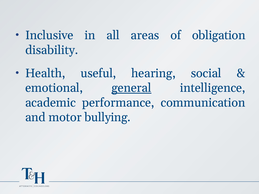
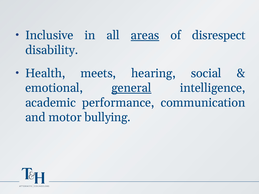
areas underline: none -> present
obligation: obligation -> disrespect
useful: useful -> meets
